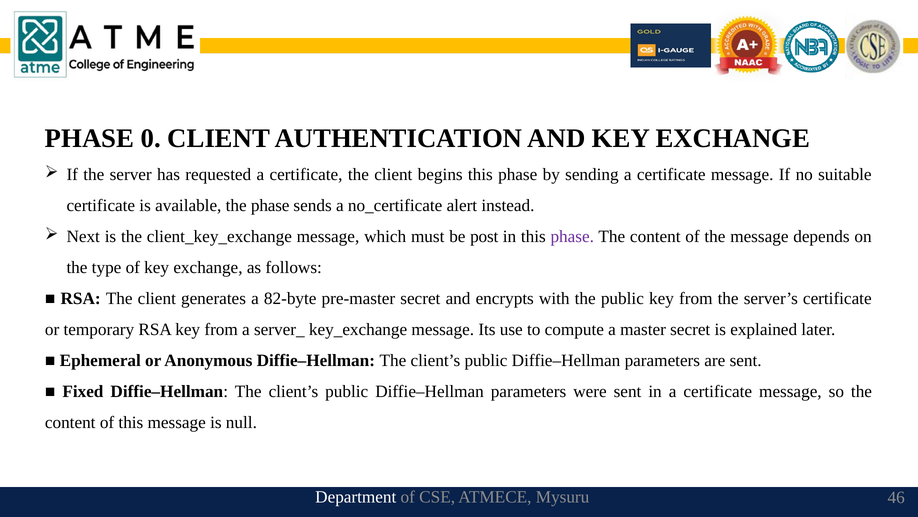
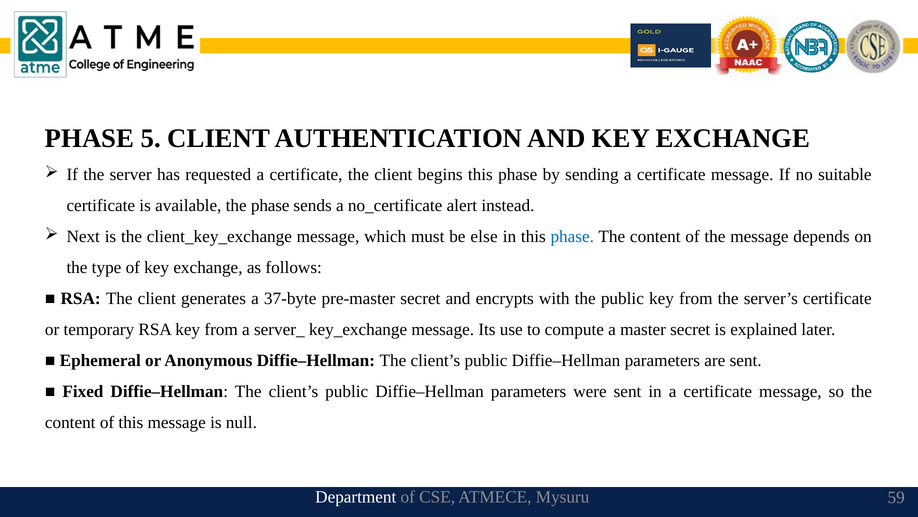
0: 0 -> 5
post: post -> else
phase at (572, 236) colour: purple -> blue
82-byte: 82-byte -> 37-byte
46: 46 -> 59
